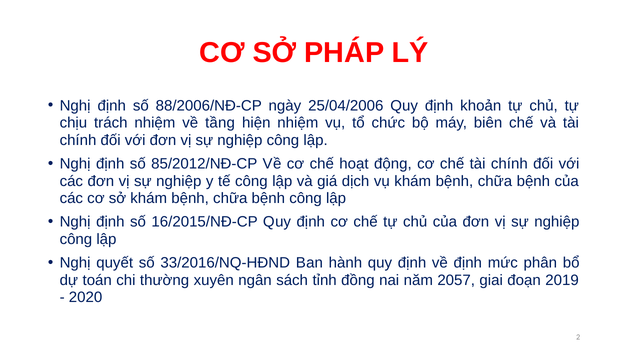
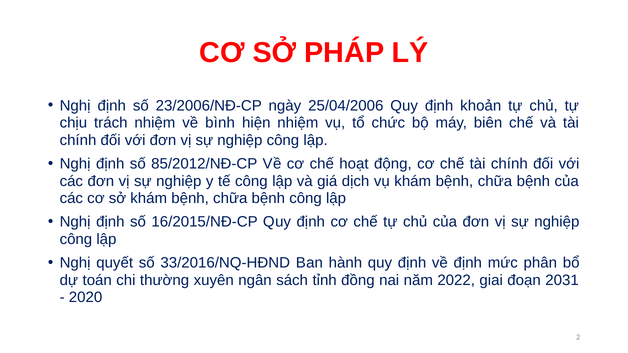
88/2006/NĐ-CP: 88/2006/NĐ-CP -> 23/2006/NĐ-CP
tầng: tầng -> bình
2057: 2057 -> 2022
2019: 2019 -> 2031
